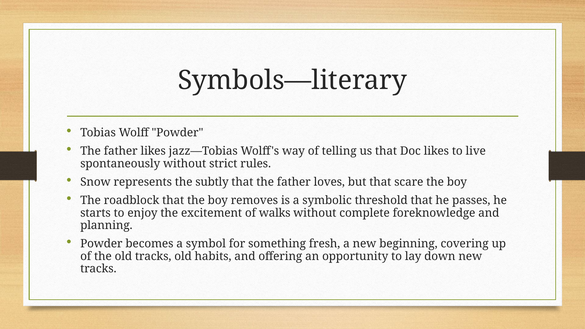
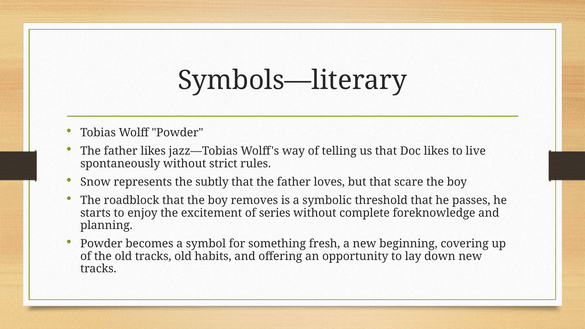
walks: walks -> series
